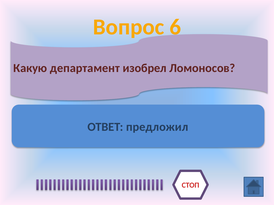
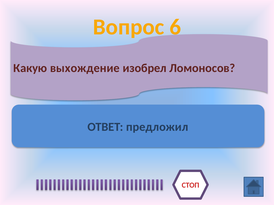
департамент: департамент -> выхождение
